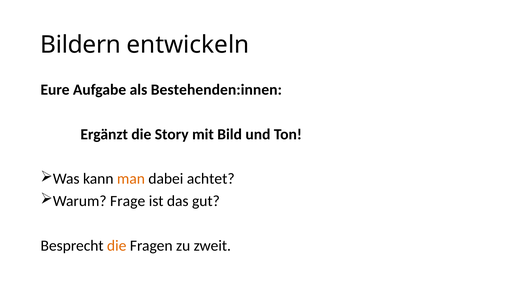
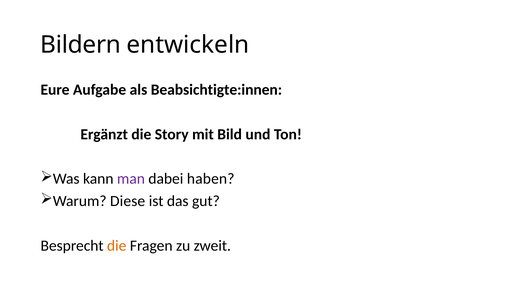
Bestehenden:innen: Bestehenden:innen -> Beabsichtigte:innen
man colour: orange -> purple
achtet: achtet -> haben
Frage: Frage -> Diese
